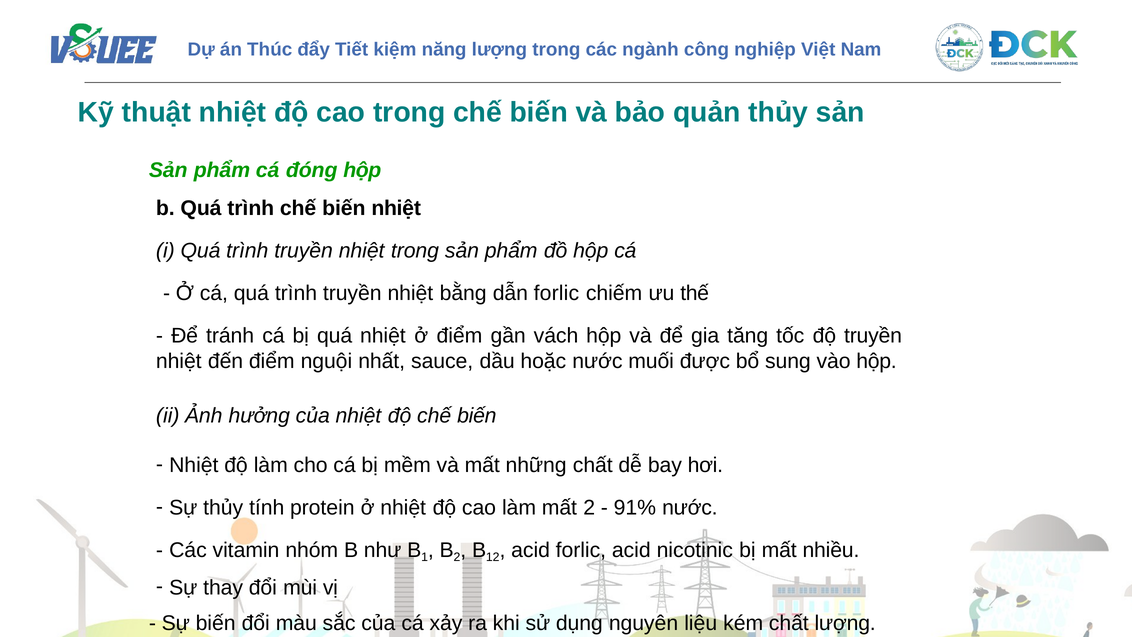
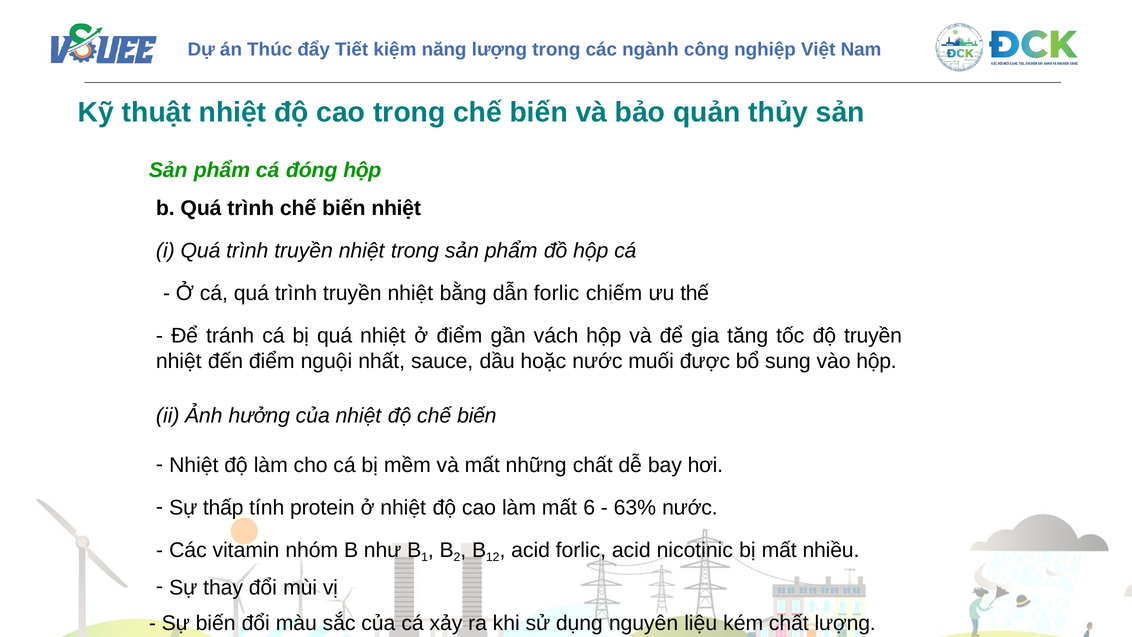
Sự thủy: thủy -> thấp
mất 2: 2 -> 6
91%: 91% -> 63%
